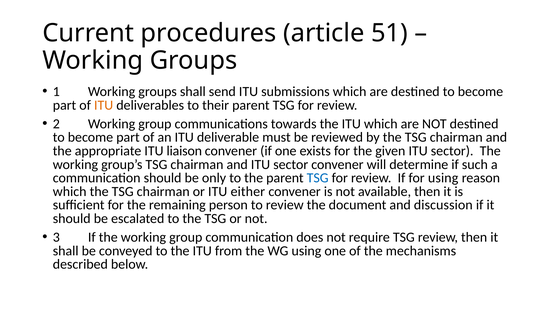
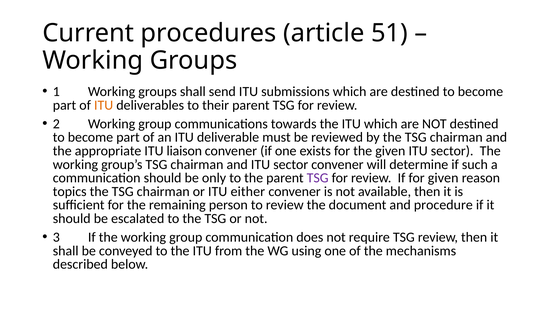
TSG at (318, 178) colour: blue -> purple
for using: using -> given
which at (70, 191): which -> topics
discussion: discussion -> procedure
